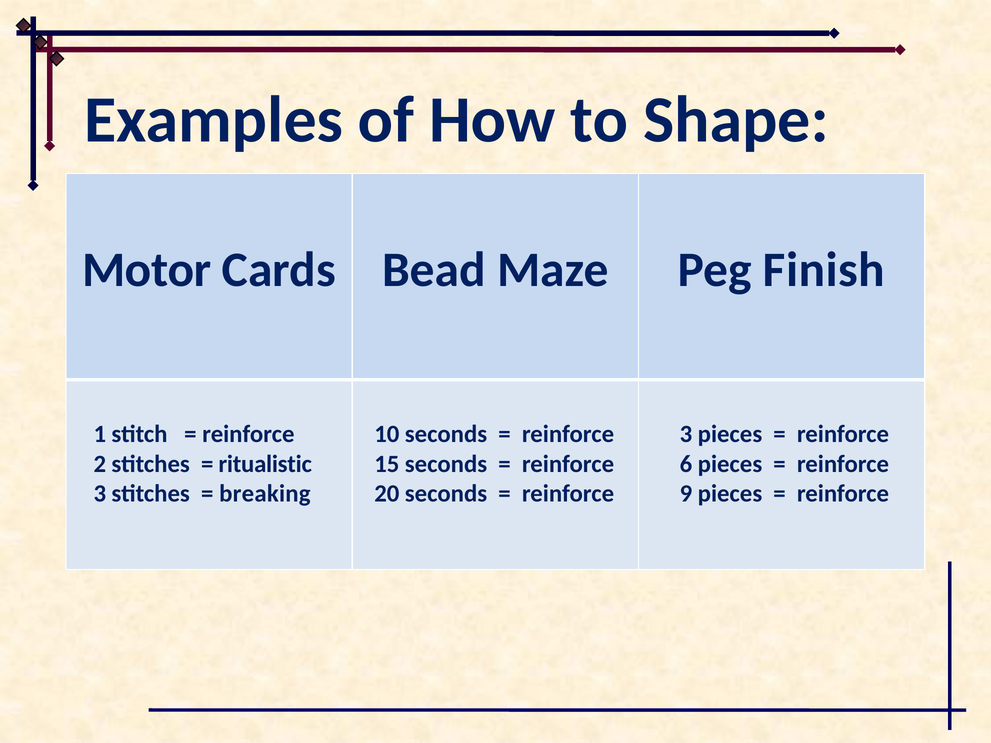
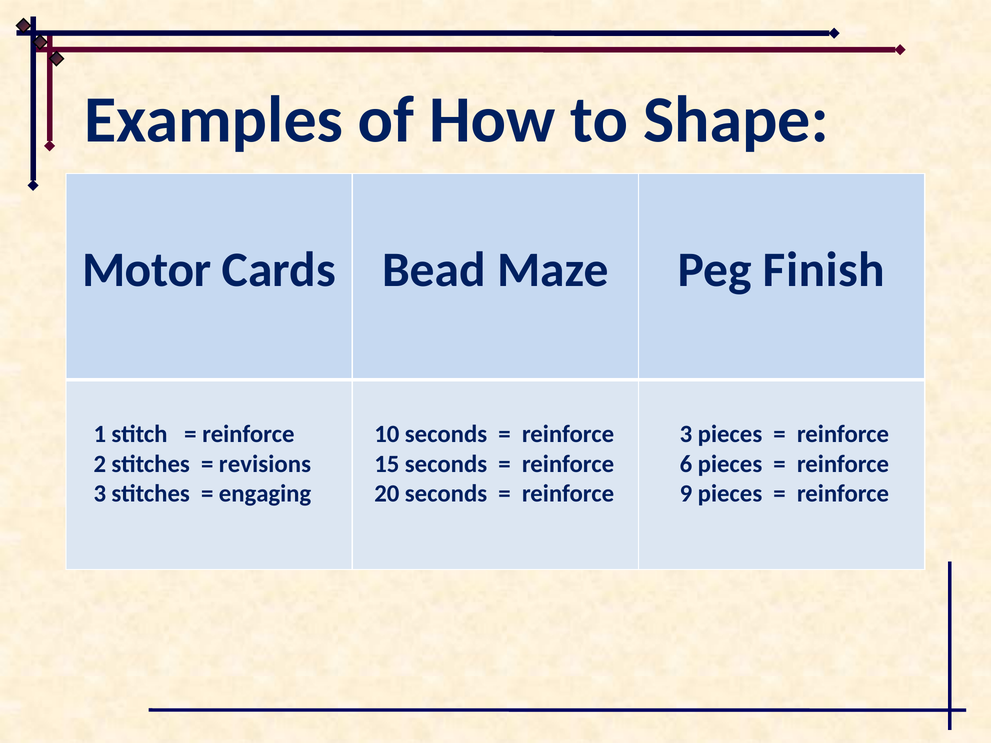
ritualistic: ritualistic -> revisions
breaking: breaking -> engaging
